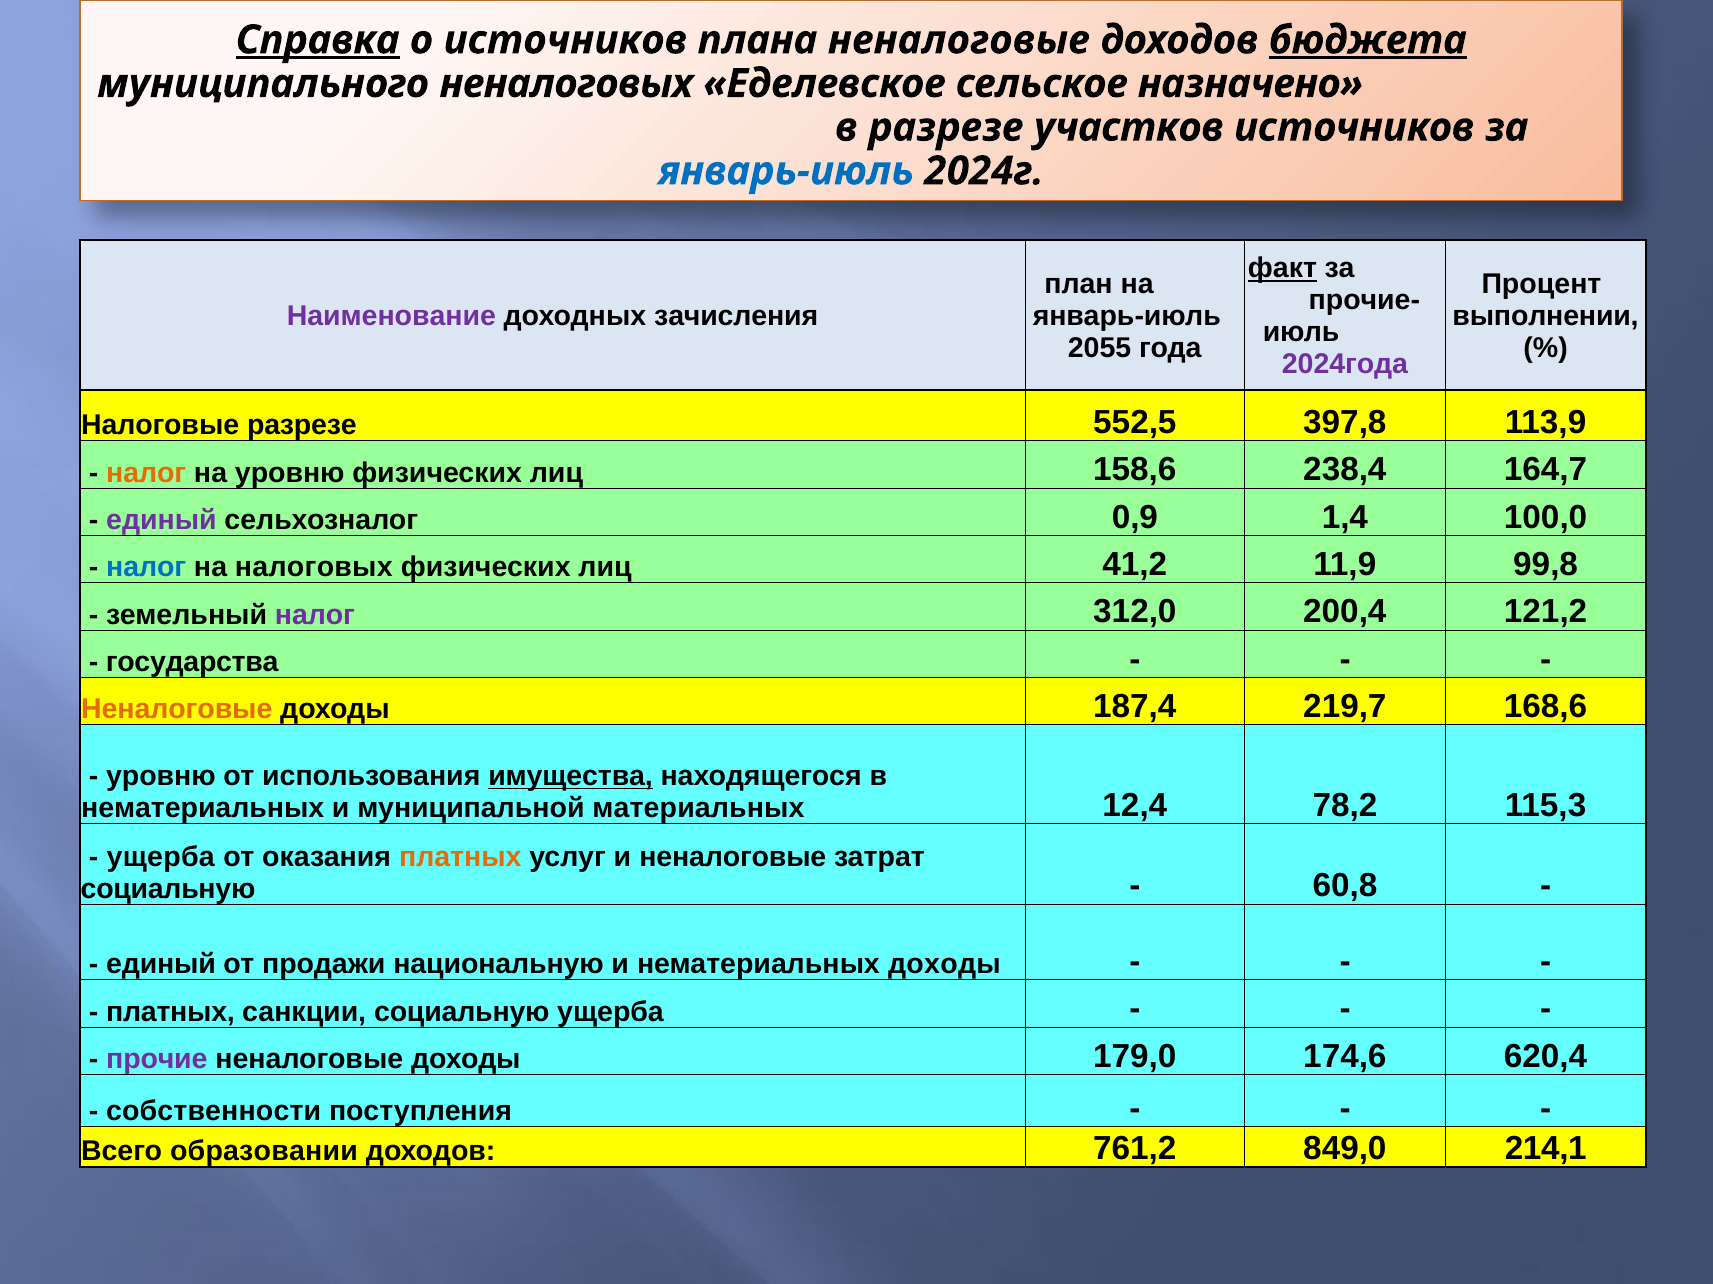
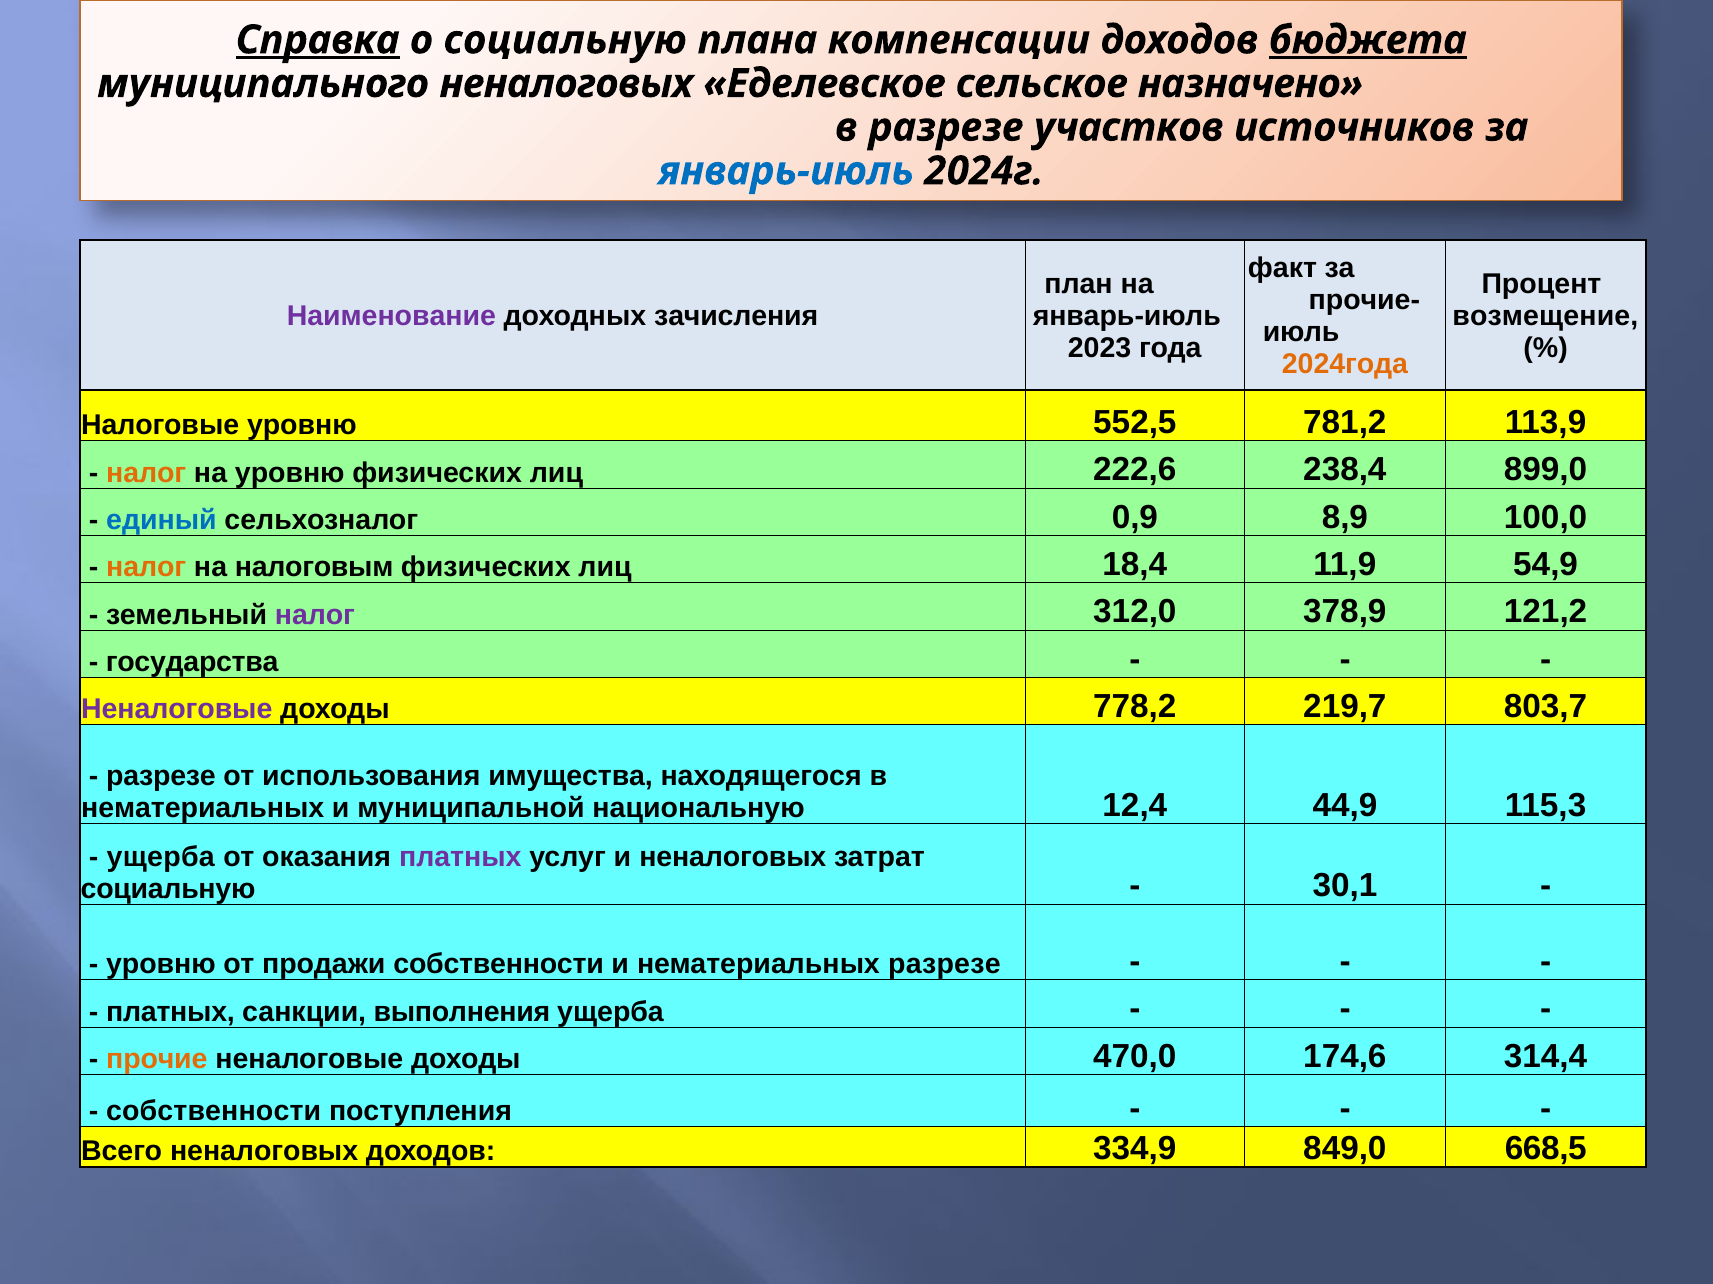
о источников: источников -> социальную
плана неналоговые: неналоговые -> компенсации
факт underline: present -> none
выполнении: выполнении -> возмещение
2055: 2055 -> 2023
2024года colour: purple -> orange
Налоговые разрезе: разрезе -> уровню
397,8: 397,8 -> 781,2
158,6: 158,6 -> 222,6
164,7: 164,7 -> 899,0
единый at (161, 520) colour: purple -> blue
1,4: 1,4 -> 8,9
налог at (146, 568) colour: blue -> orange
налоговых: налоговых -> налоговым
41,2: 41,2 -> 18,4
99,8: 99,8 -> 54,9
200,4: 200,4 -> 378,9
Неналоговые at (177, 710) colour: orange -> purple
187,4: 187,4 -> 778,2
168,6: 168,6 -> 803,7
уровню at (161, 777): уровню -> разрезе
имущества underline: present -> none
материальных: материальных -> национальную
78,2: 78,2 -> 44,9
платных at (460, 857) colour: orange -> purple
и неналоговые: неналоговые -> неналоговых
60,8: 60,8 -> 30,1
единый at (161, 965): единый -> уровню
продажи национальную: национальную -> собственности
нематериальных доходы: доходы -> разрезе
санкции социальную: социальную -> выполнения
прочие colour: purple -> orange
179,0: 179,0 -> 470,0
620,4: 620,4 -> 314,4
Всего образовании: образовании -> неналоговых
761,2: 761,2 -> 334,9
214,1: 214,1 -> 668,5
